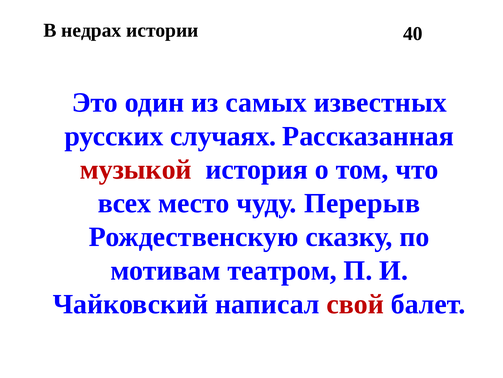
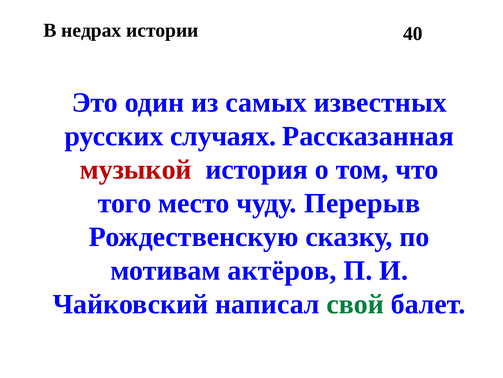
всех: всех -> того
театром: театром -> актёров
свой colour: red -> green
